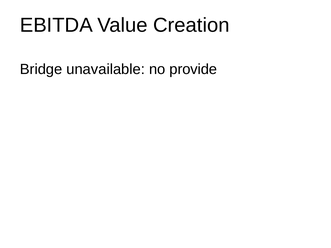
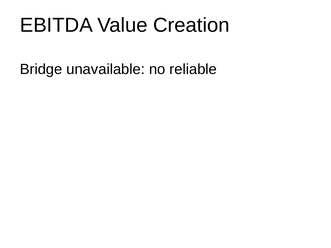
provide: provide -> reliable
